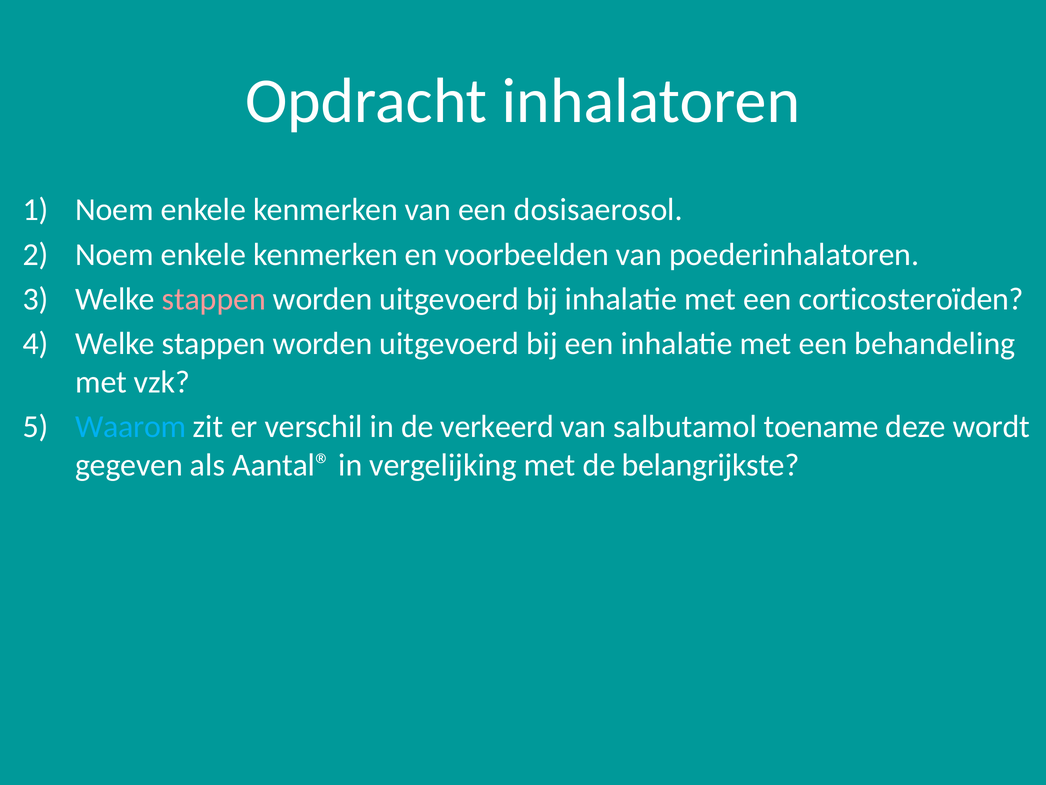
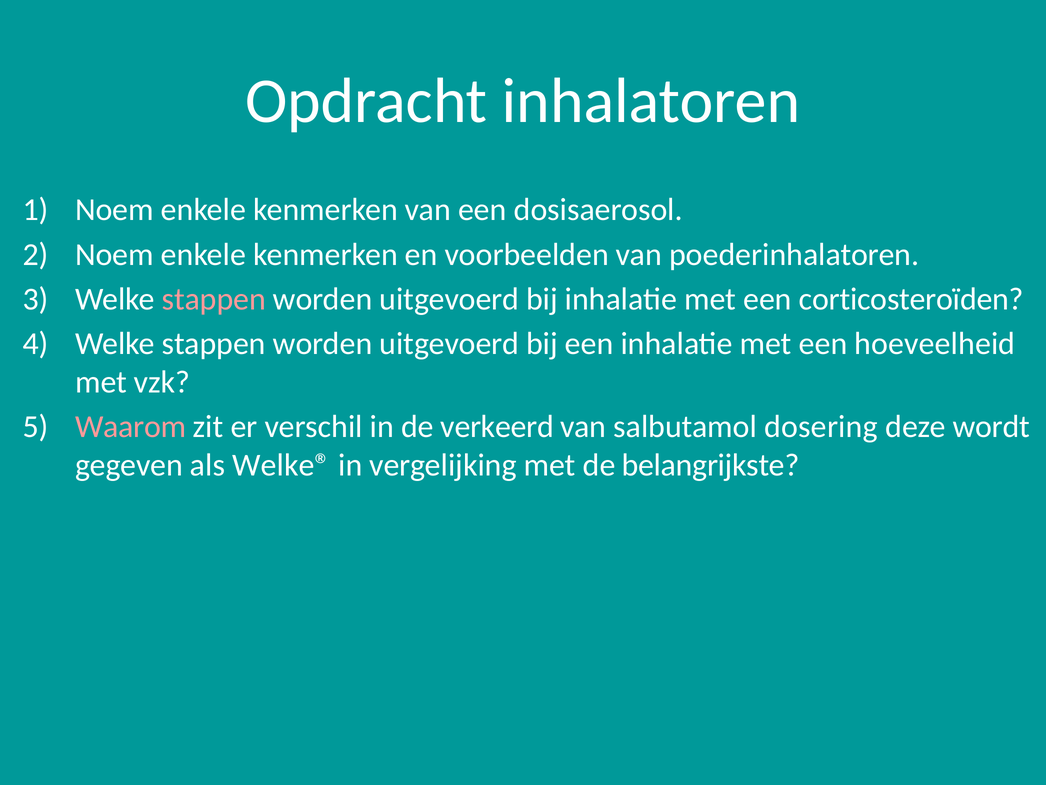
behandeling: behandeling -> hoeveelheid
Waarom colour: light blue -> pink
toename: toename -> dosering
Aantal®: Aantal® -> Welke®
